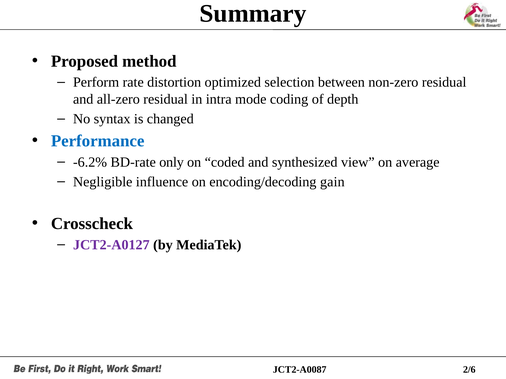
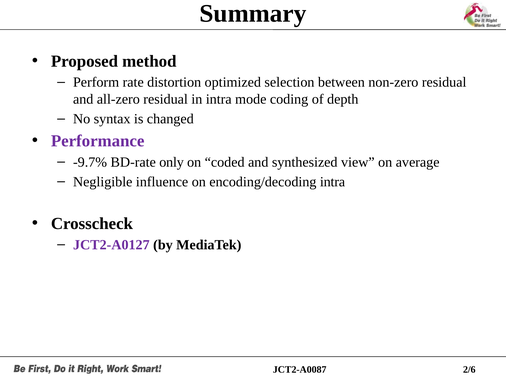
Performance colour: blue -> purple
-6.2%: -6.2% -> -9.7%
encoding/decoding gain: gain -> intra
